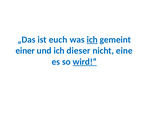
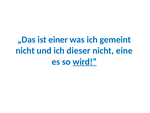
euch: euch -> einer
ich at (92, 39) underline: present -> none
einer at (25, 50): einer -> nicht
